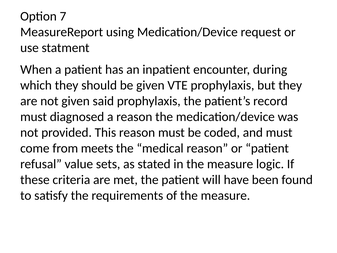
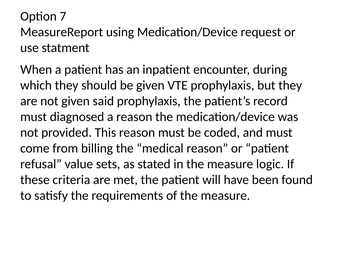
meets: meets -> billing
